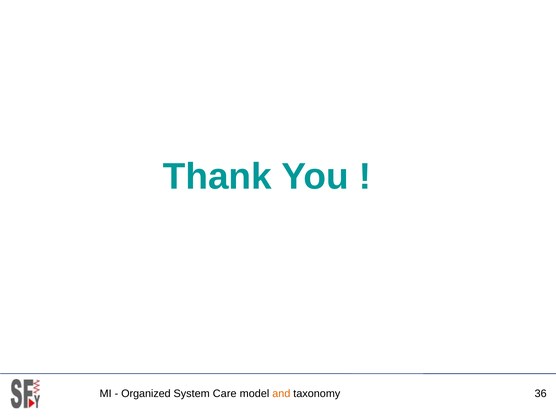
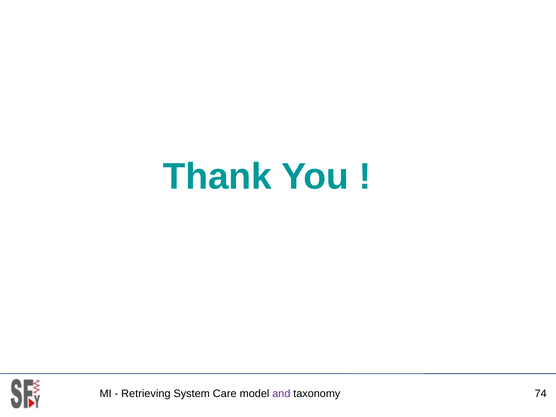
Organized: Organized -> Retrieving
and colour: orange -> purple
36: 36 -> 74
